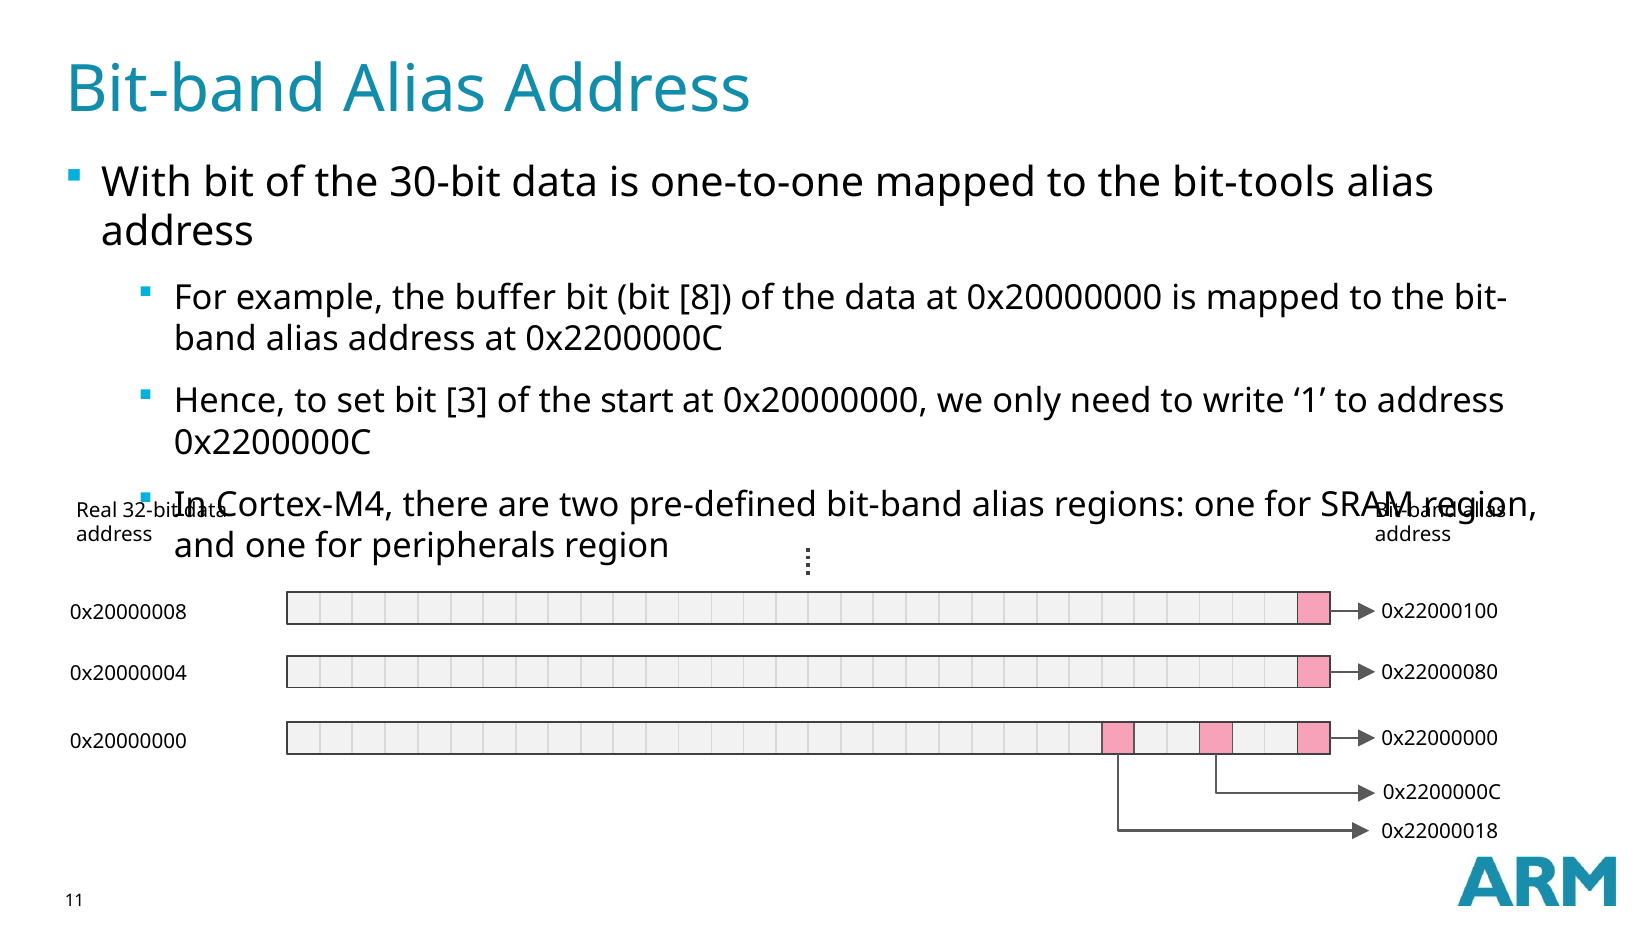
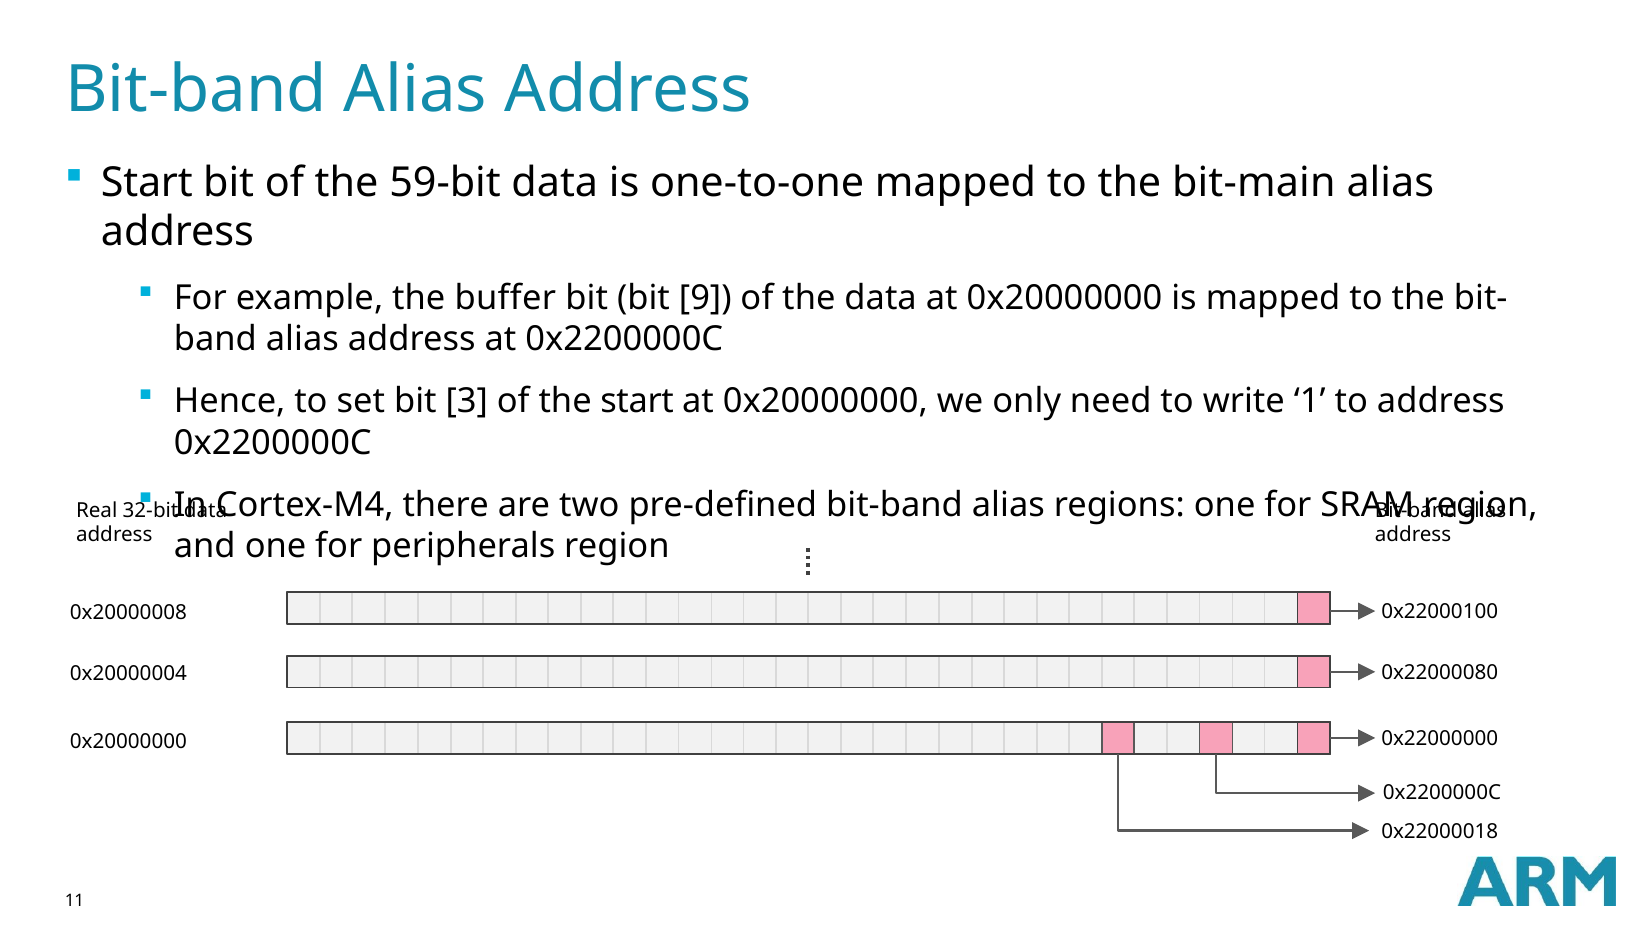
With at (146, 183): With -> Start
30-bit: 30-bit -> 59-bit
bit-tools: bit-tools -> bit-main
8: 8 -> 9
